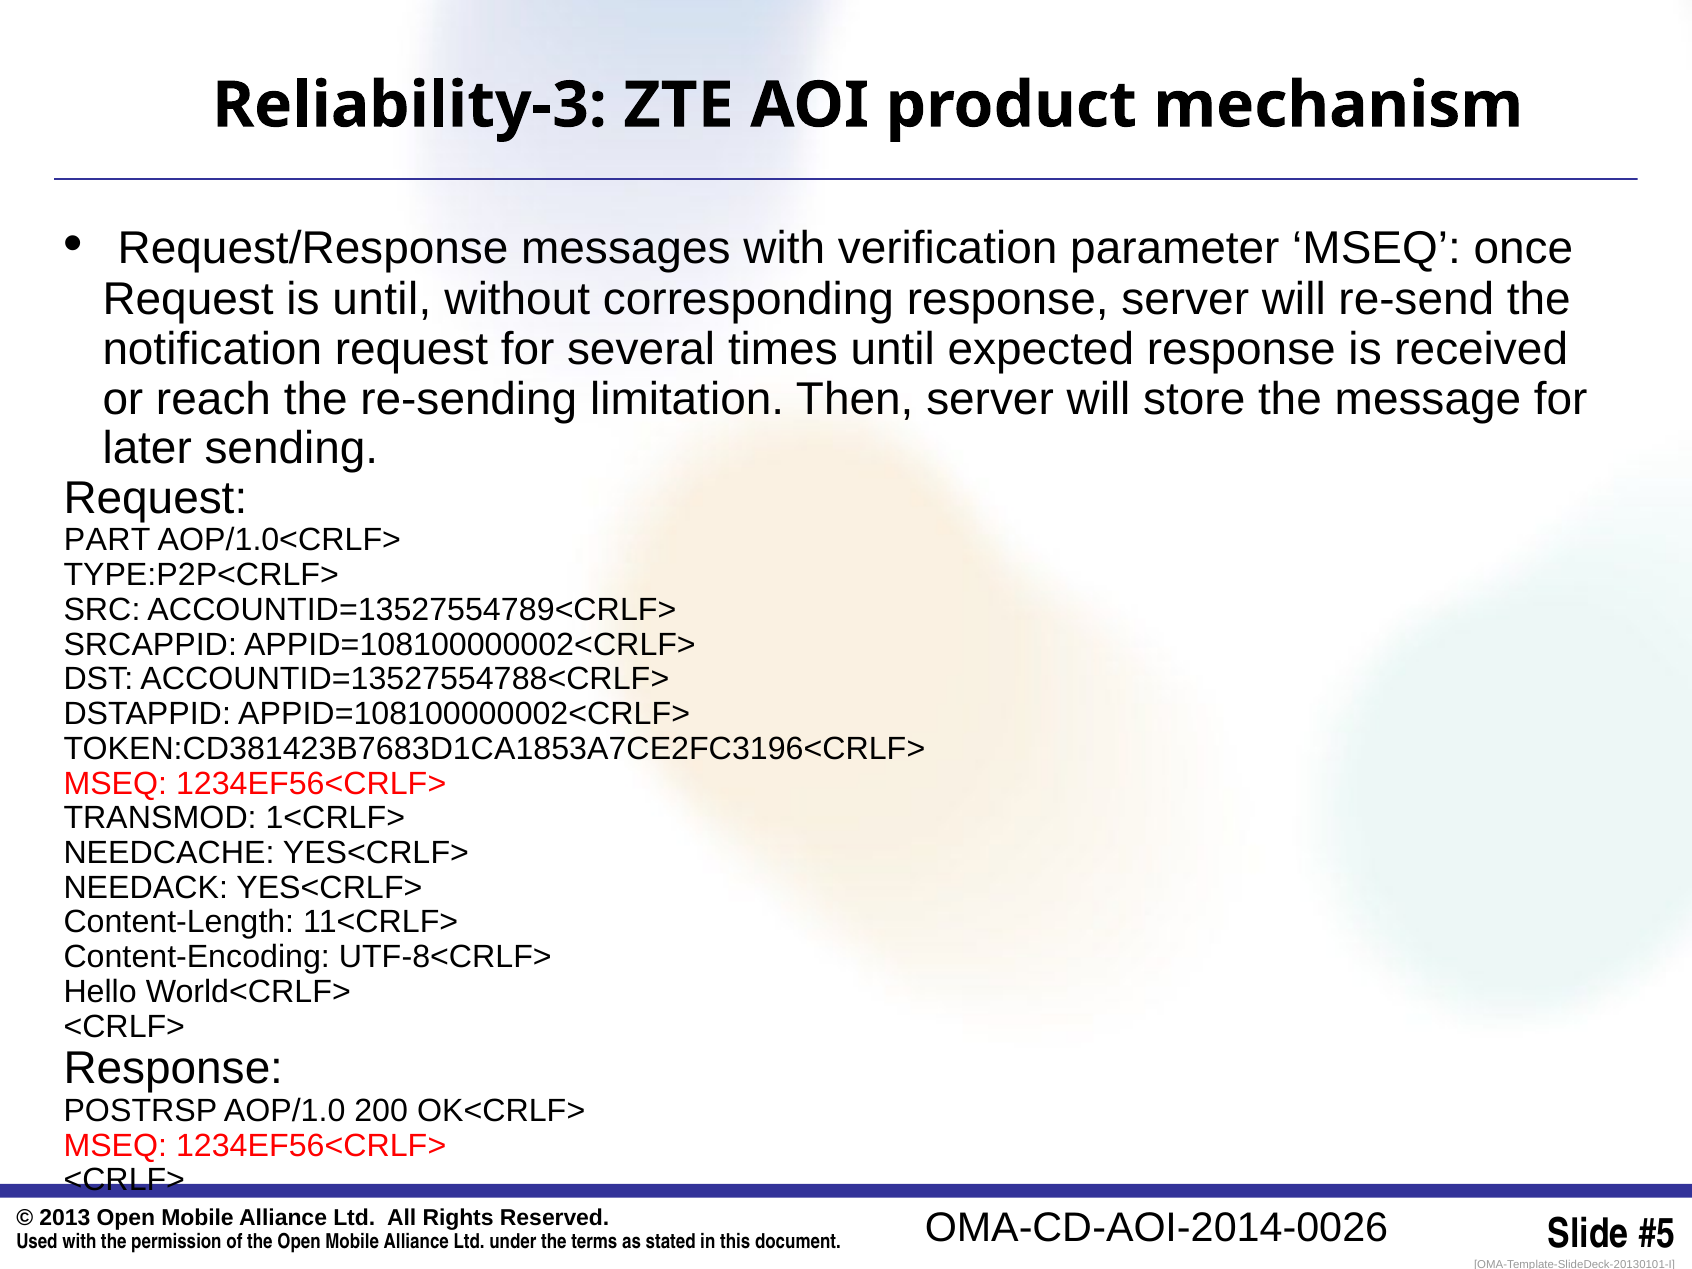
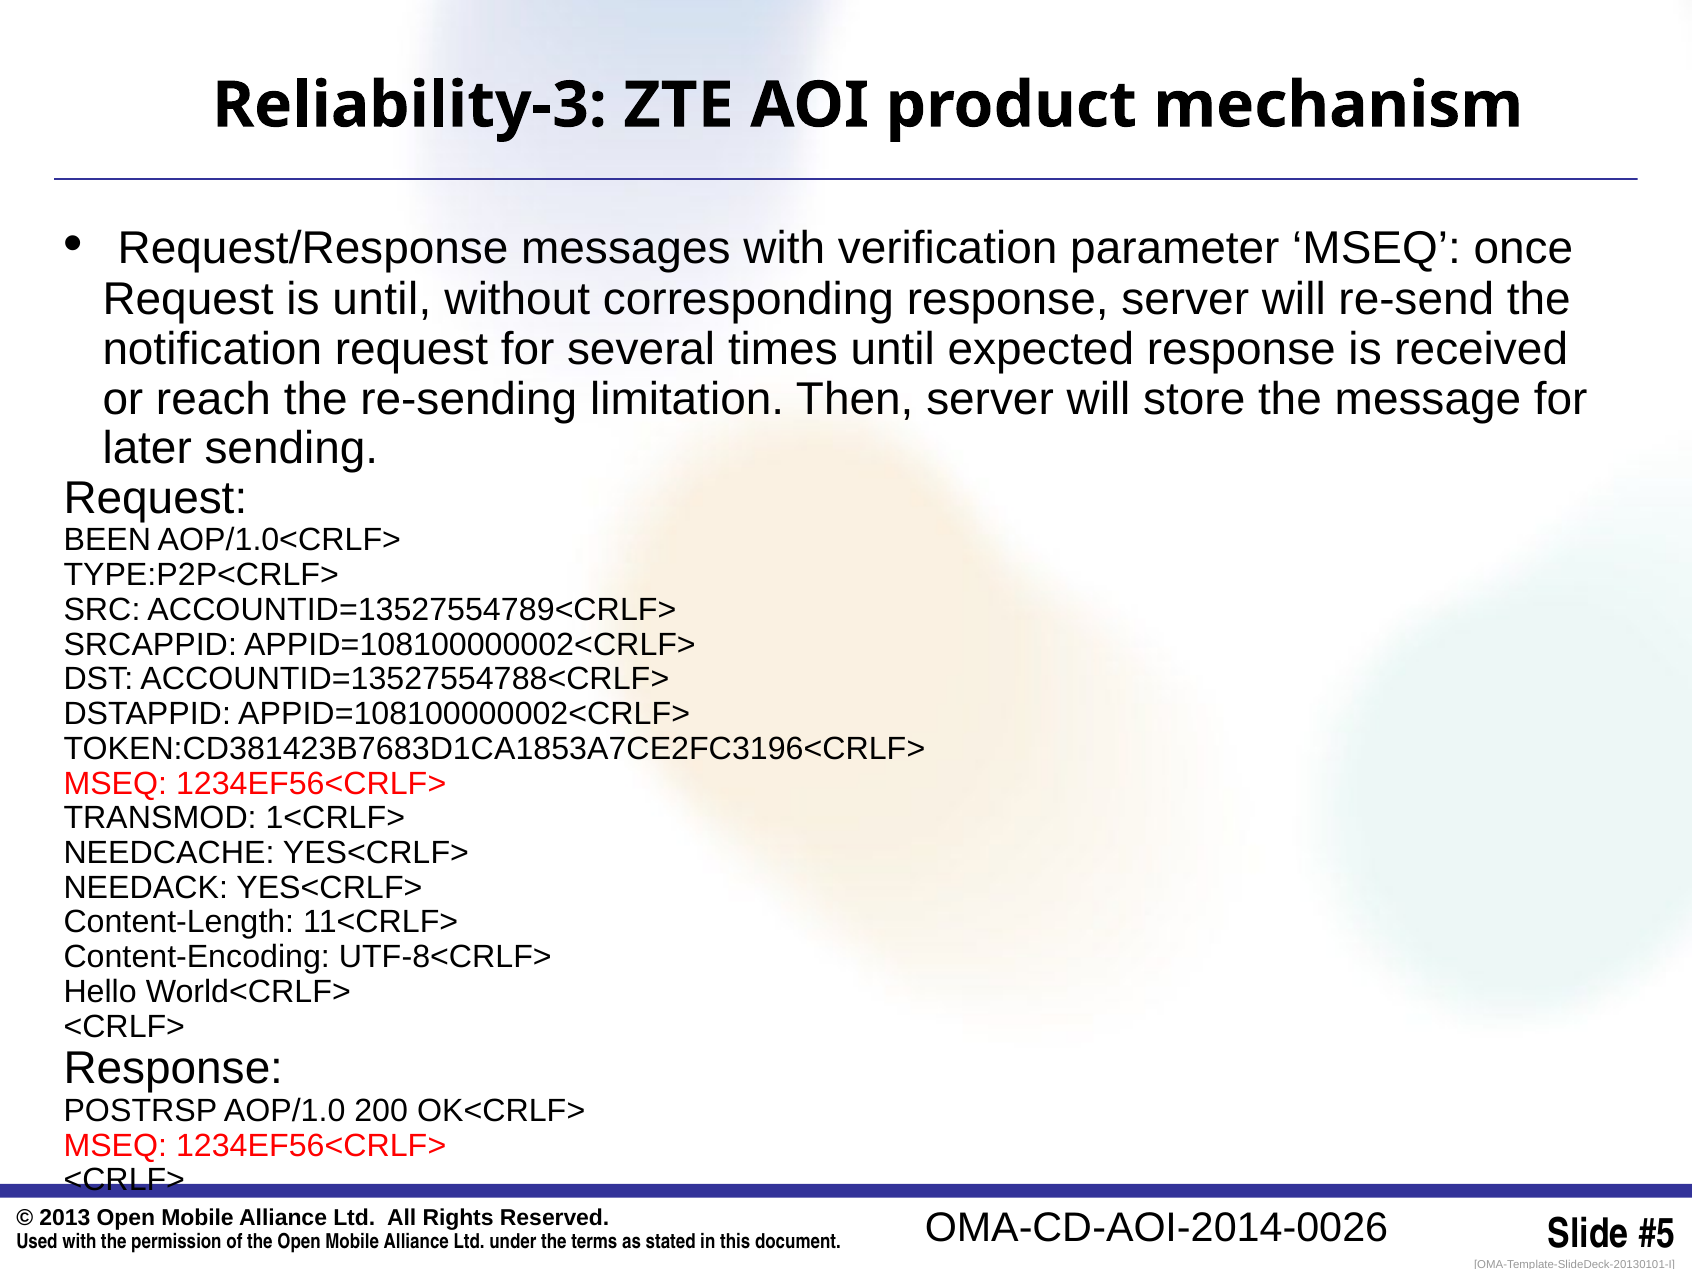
PART: PART -> BEEN
